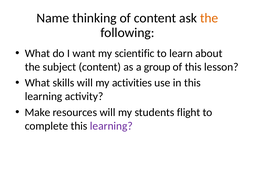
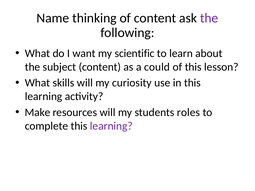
the at (209, 18) colour: orange -> purple
group: group -> could
activities: activities -> curiosity
flight: flight -> roles
